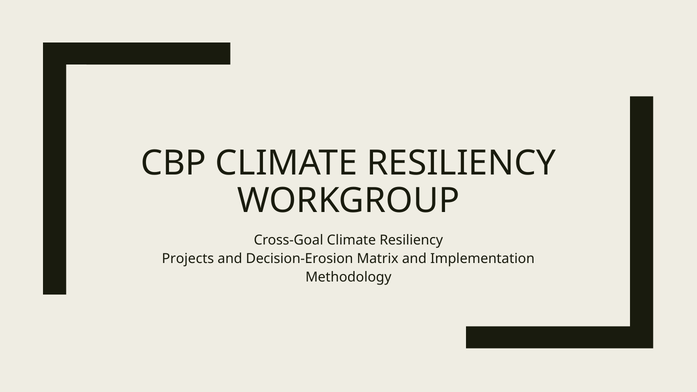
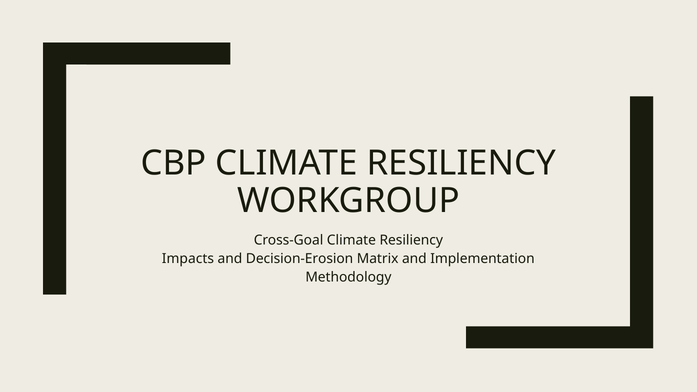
Projects: Projects -> Impacts
